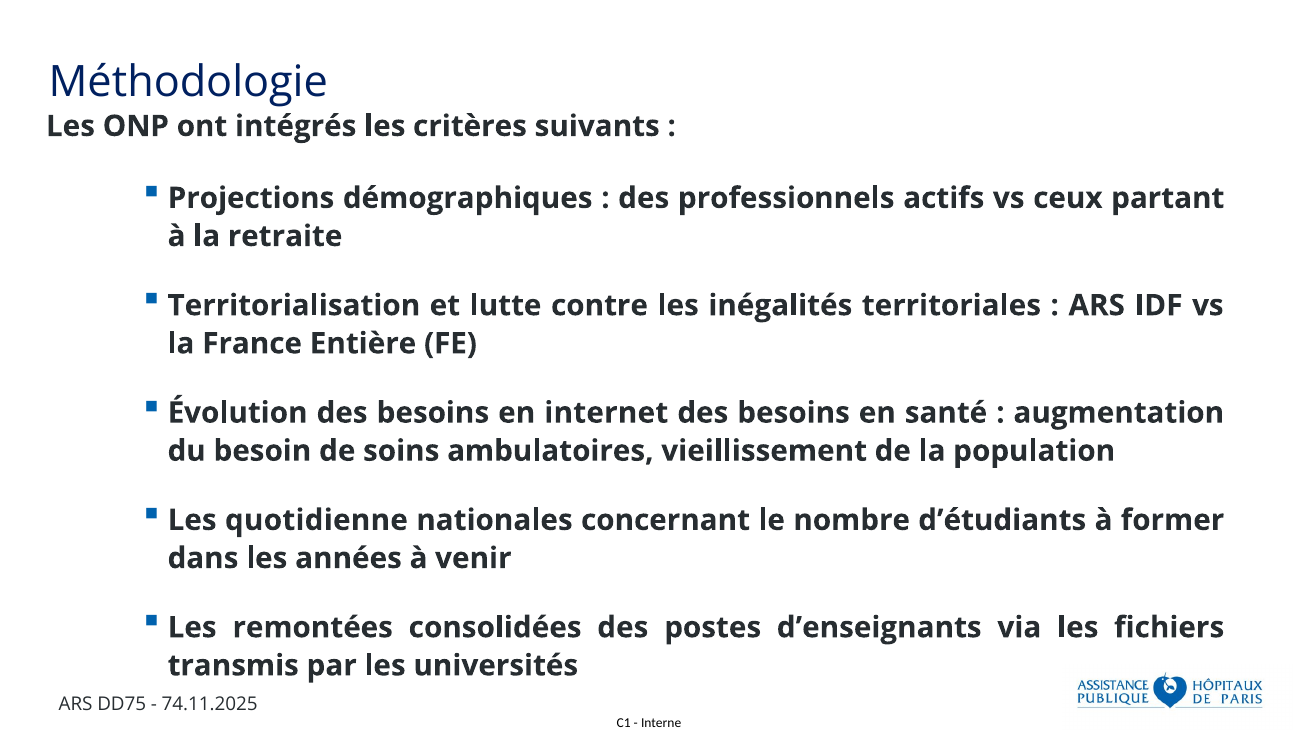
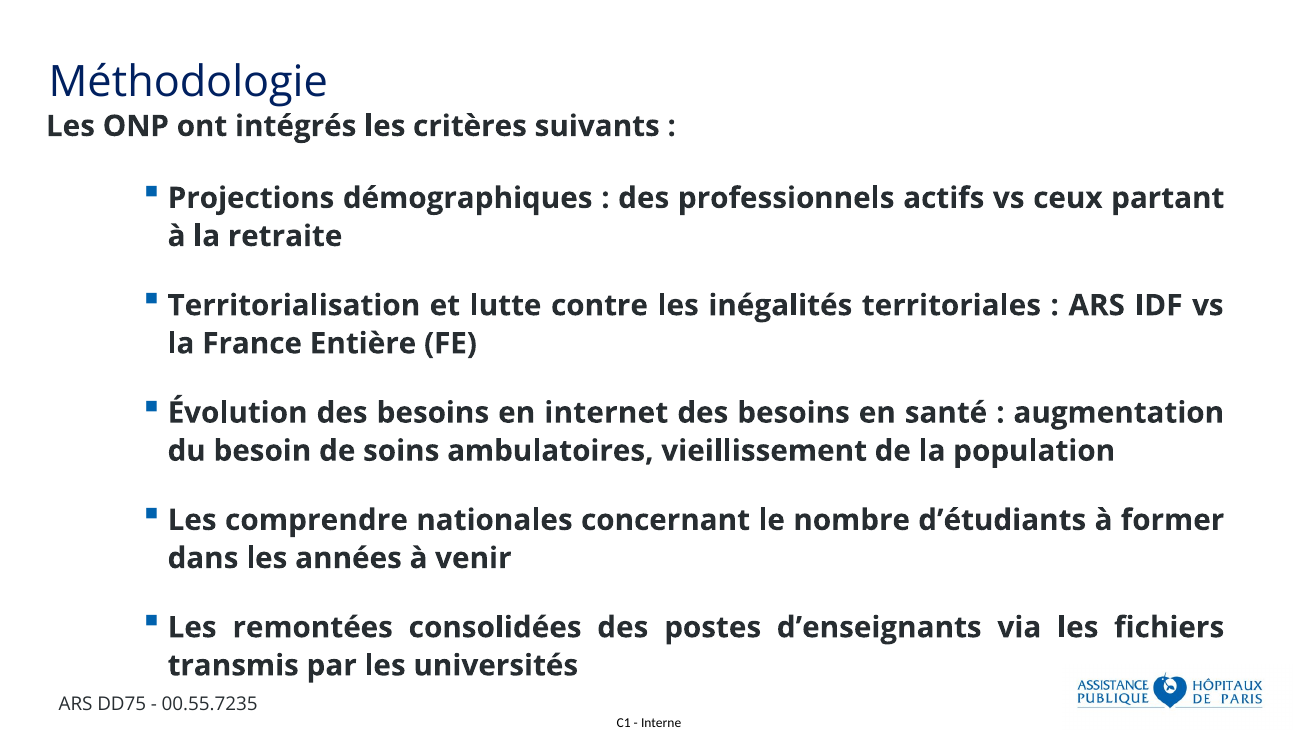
quotidienne: quotidienne -> comprendre
74.11.2025: 74.11.2025 -> 00.55.7235
